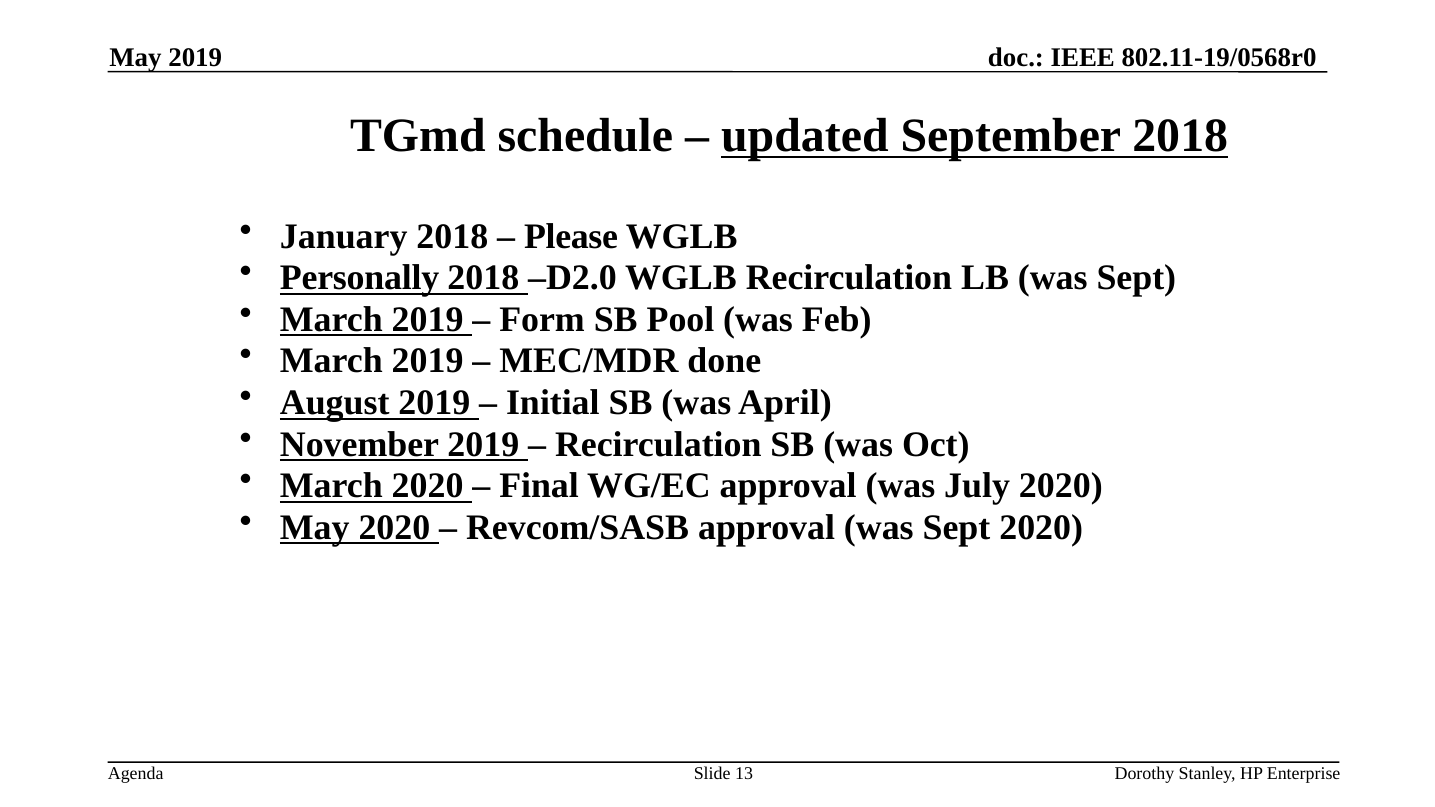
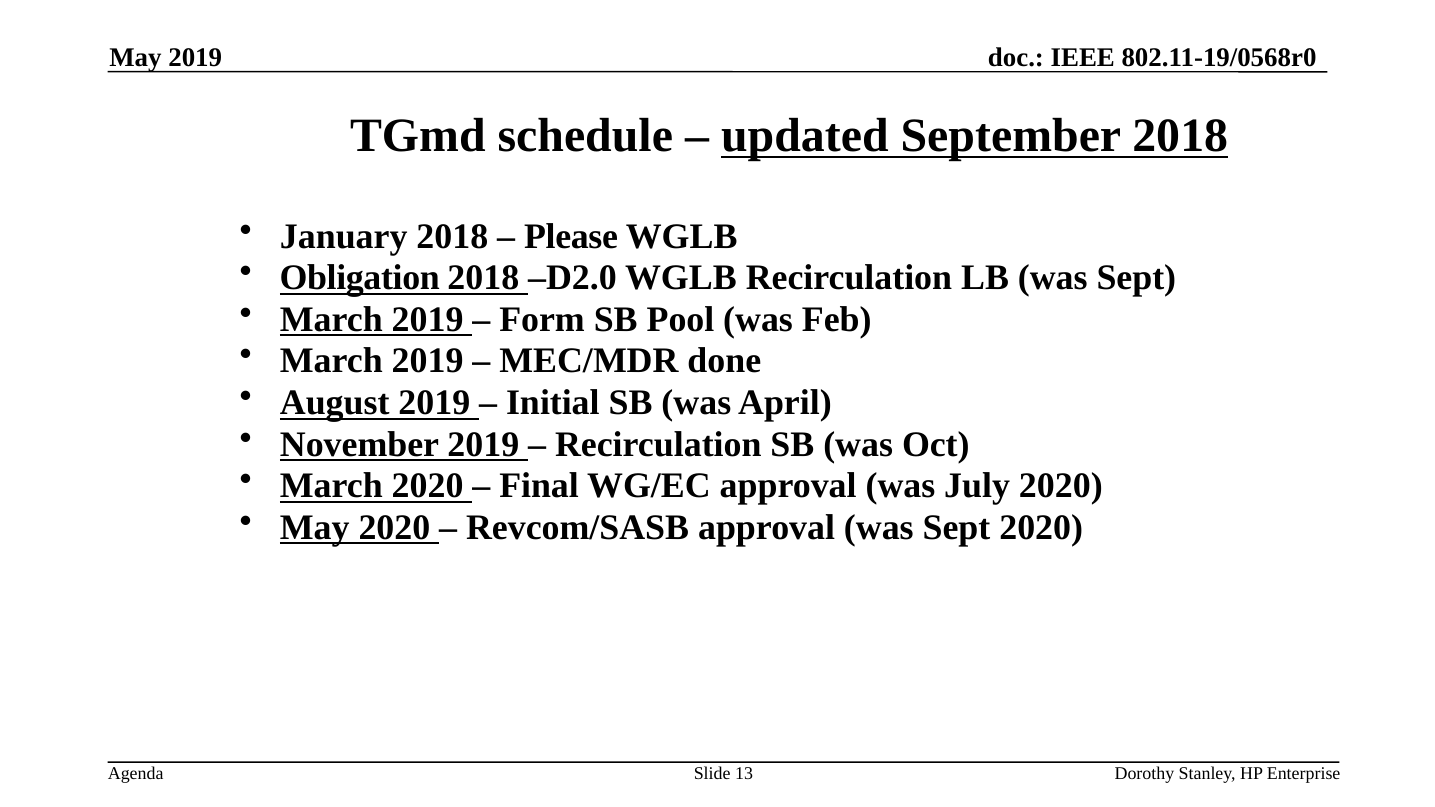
Personally: Personally -> Obligation
